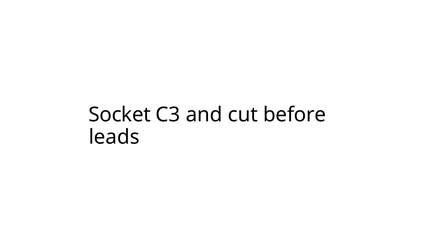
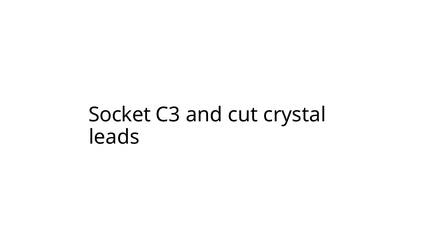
before: before -> crystal
